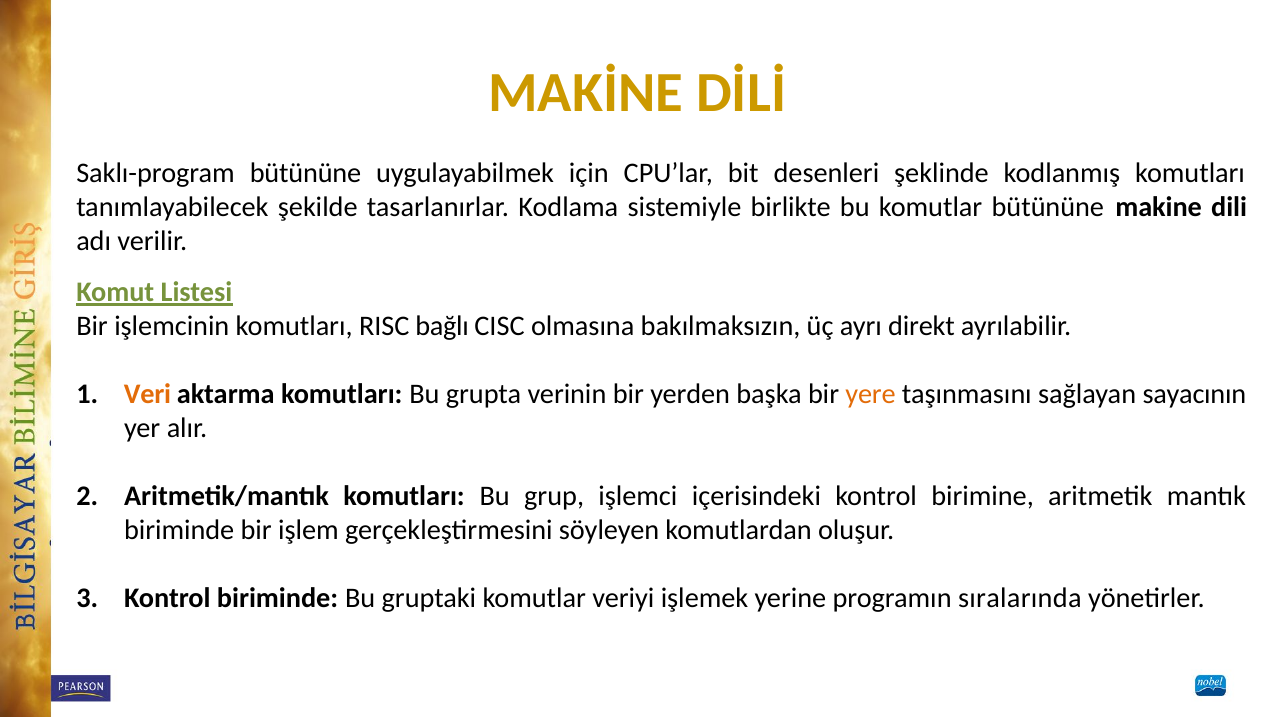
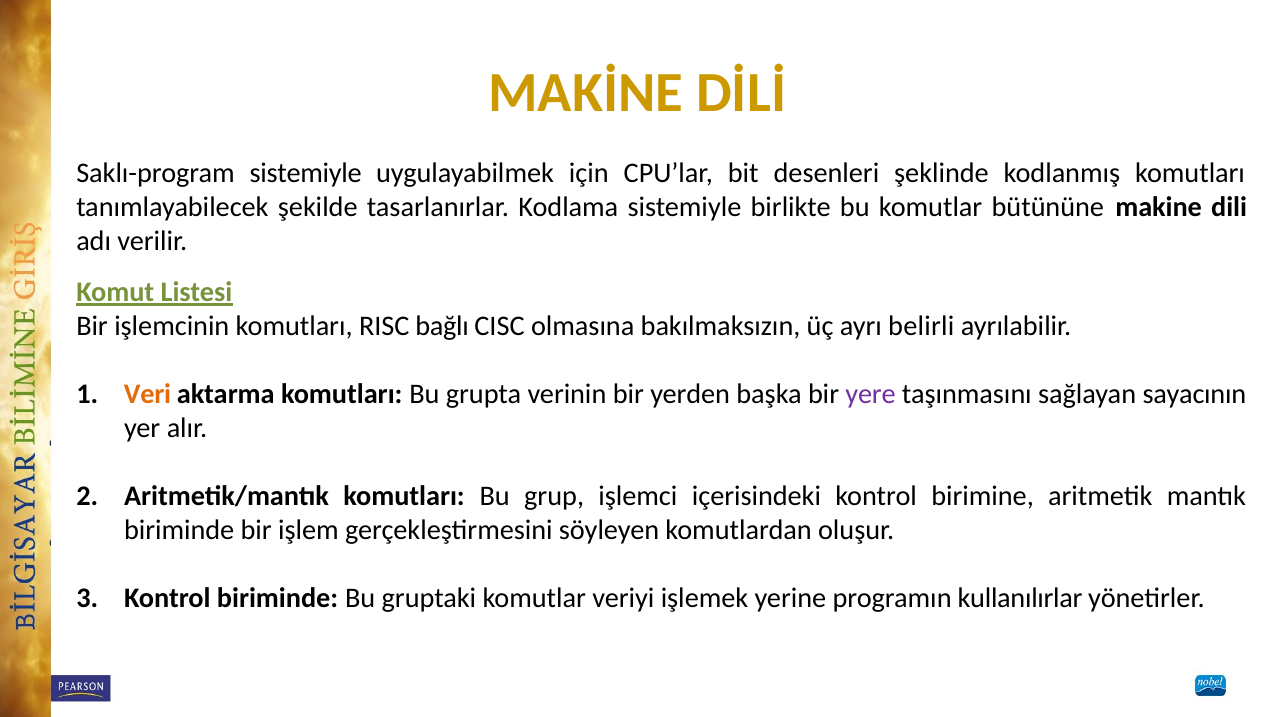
Saklı-program bütününe: bütününe -> sistemiyle
direkt: direkt -> belirli
yere colour: orange -> purple
sıralarında: sıralarında -> kullanılırlar
